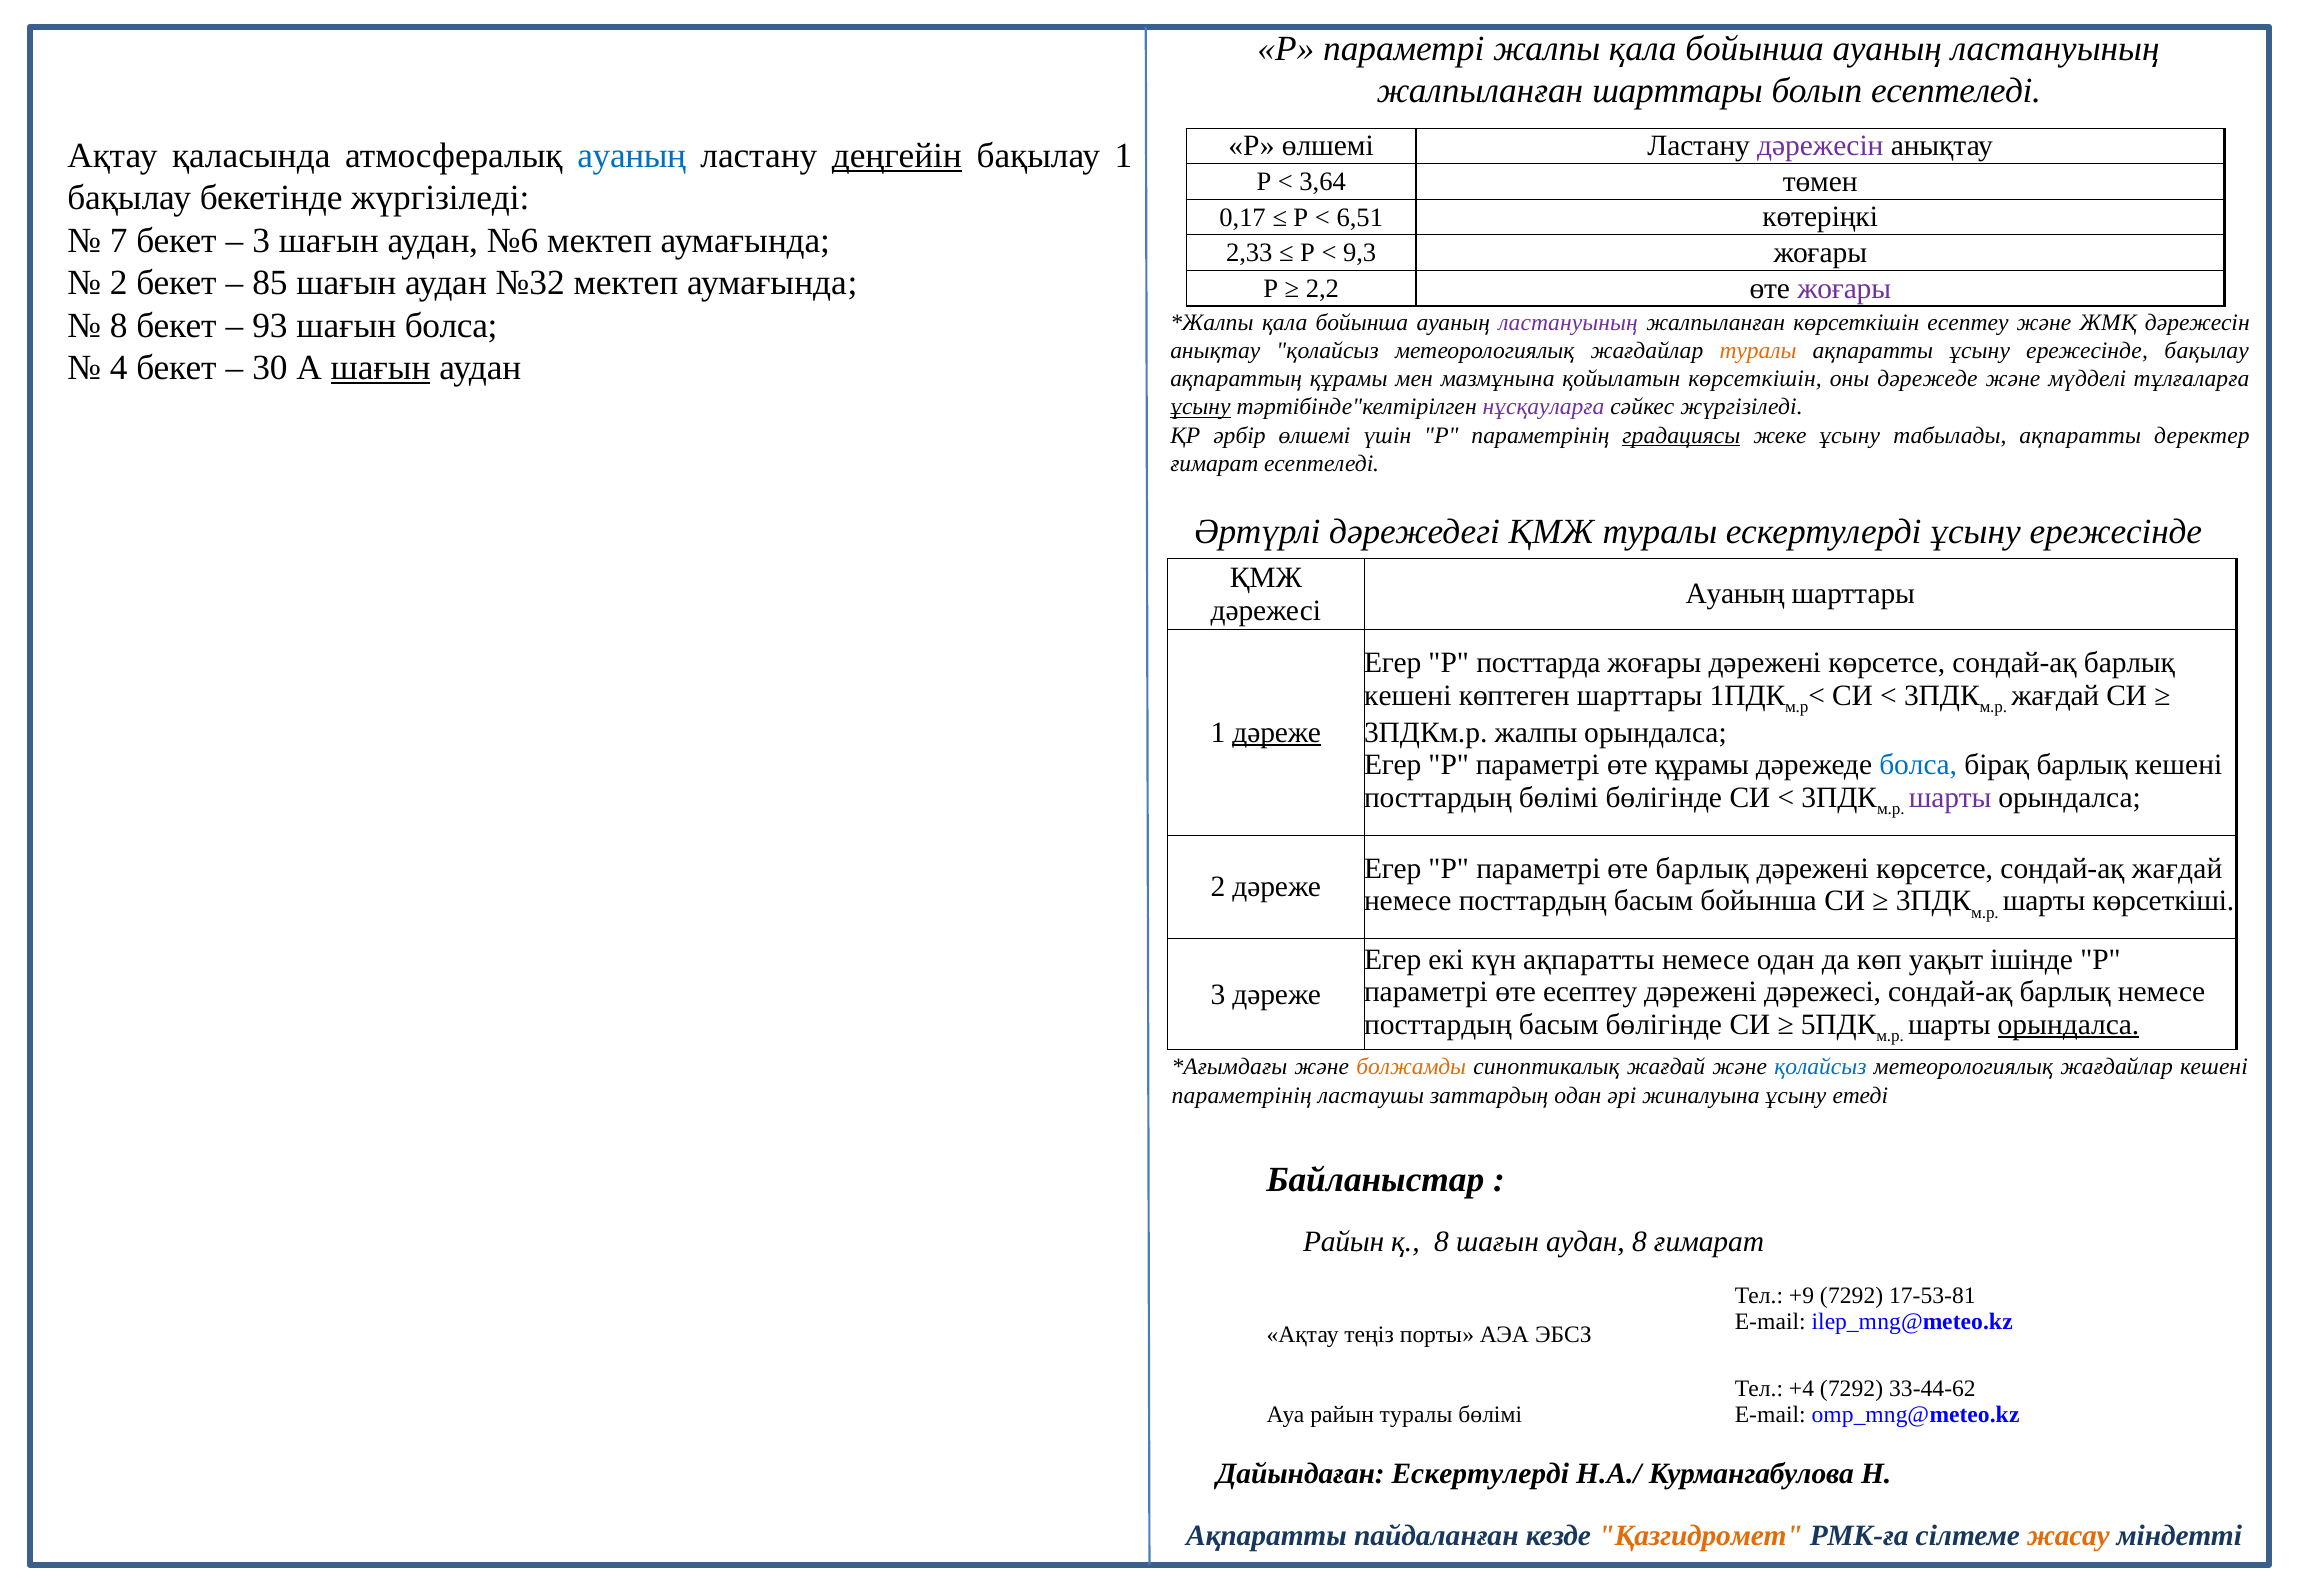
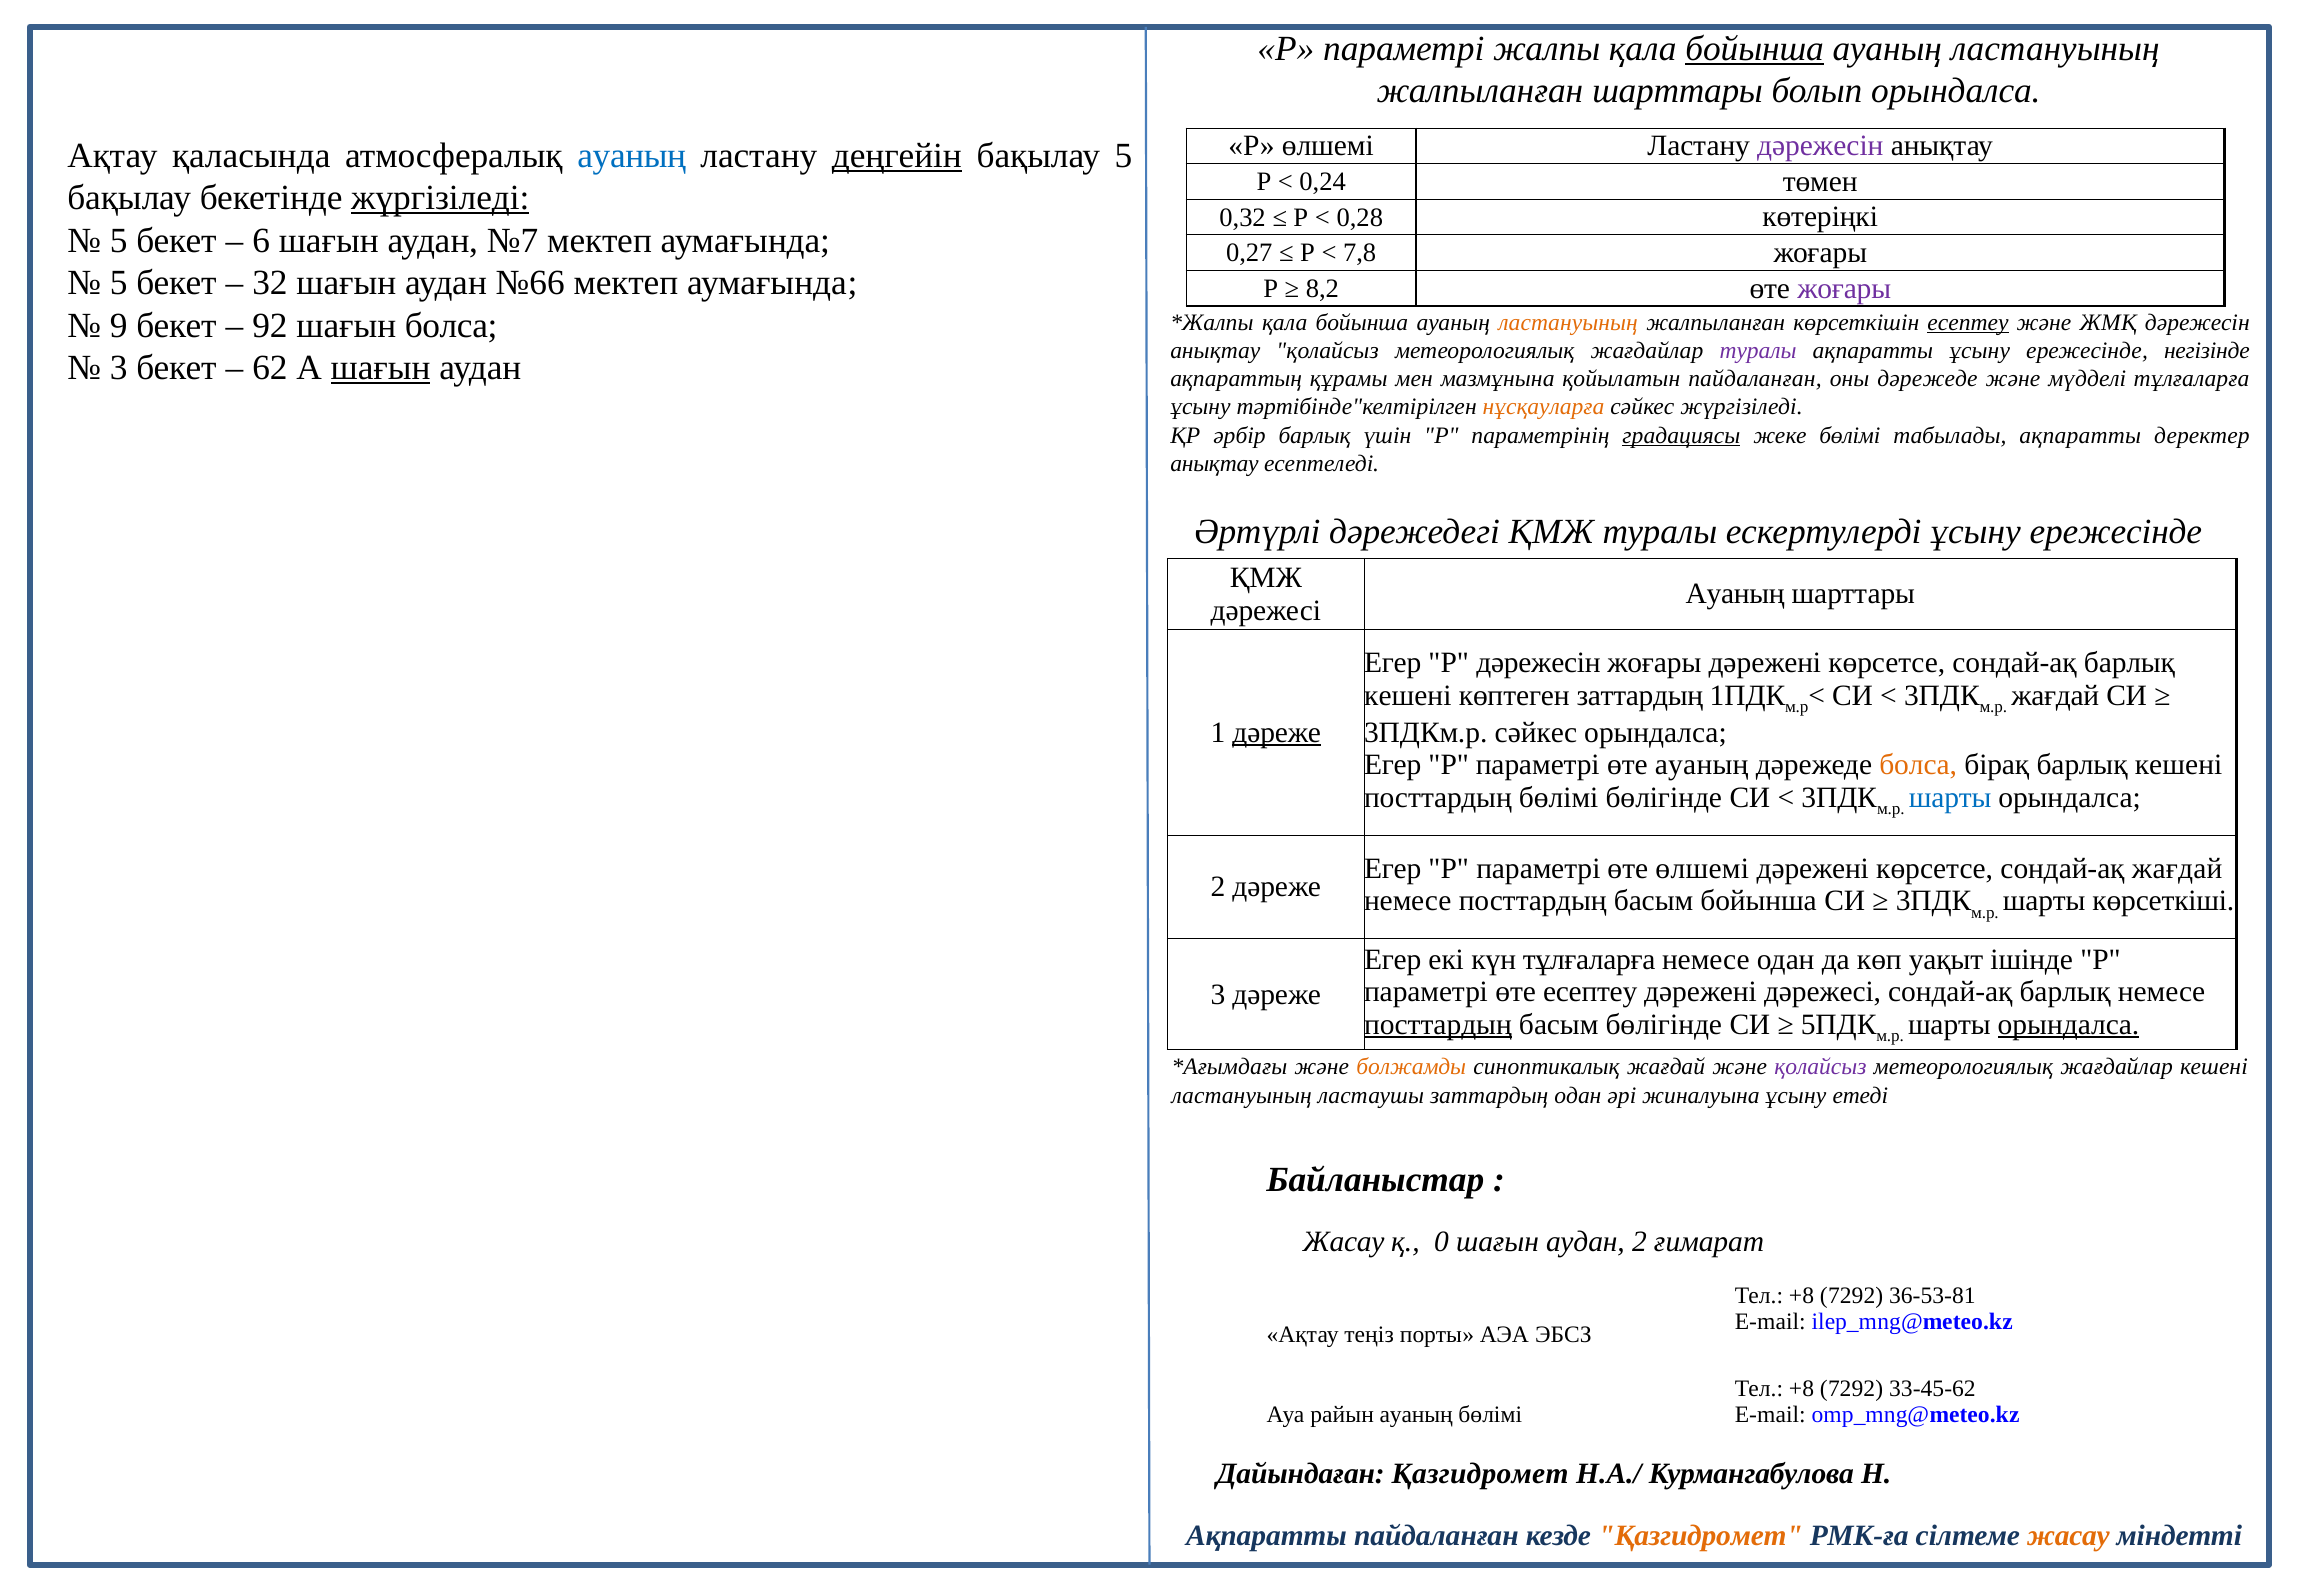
бойынша at (1755, 48) underline: none -> present
болып есептеледі: есептеледі -> орындалса
бақылау 1: 1 -> 5
3,64: 3,64 -> 0,24
жүргізіледі at (440, 198) underline: none -> present
0,17: 0,17 -> 0,32
6,51: 6,51 -> 0,28
7 at (119, 240): 7 -> 5
3 at (261, 240): 3 -> 6
№6: №6 -> №7
2,33: 2,33 -> 0,27
9,3: 9,3 -> 7,8
2 at (119, 283): 2 -> 5
85: 85 -> 32
№32: №32 -> №66
2,2: 2,2 -> 8,2
8 at (119, 325): 8 -> 9
93: 93 -> 92
ластануының at (1568, 322) colour: purple -> orange
есептеу at (1968, 322) underline: none -> present
туралы at (1758, 351) colour: orange -> purple
ережесінде бақылау: бақылау -> негізінде
4 at (119, 368): 4 -> 3
30: 30 -> 62
қойылатын көрсеткішін: көрсеткішін -> пайдаланған
ұсыну at (1200, 407) underline: present -> none
нұсқауларға colour: purple -> orange
әрбір өлшемі: өлшемі -> барлық
жеке ұсыну: ұсыну -> бөлімі
ғимарат at (1214, 464): ғимарат -> анықтау
Р посттарда: посттарда -> дәрежесін
көптеген шарттары: шарттары -> заттардың
3ПДКм.р жалпы: жалпы -> сәйкес
өте құрамы: құрамы -> ауаның
болса at (1918, 765) colour: blue -> orange
шарты at (1950, 797) colour: purple -> blue
өте барлық: барлық -> өлшемі
күн ақпаратты: ақпаратты -> тұлғаларға
посттардың at (1438, 1024) underline: none -> present
қолайсыз at (1820, 1067) colour: blue -> purple
параметрінің at (1242, 1095): параметрінің -> ластануының
Райын at (1344, 1241): Райын -> Жасау
қ 8: 8 -> 0
аудан 8: 8 -> 2
+9 at (1802, 1295): +9 -> +8
17-53-81: 17-53-81 -> 36-53-81
+4 at (1802, 1388): +4 -> +8
33-44-62: 33-44-62 -> 33-45-62
райын туралы: туралы -> ауаның
Дайындаған Ескертулерді: Ескертулерді -> Қазгидромет
